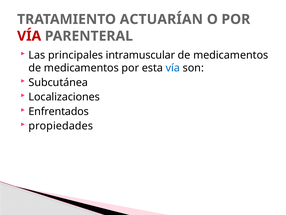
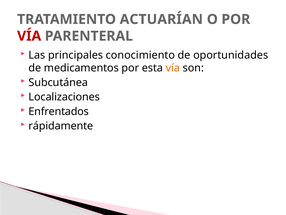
intramuscular: intramuscular -> conocimiento
medicamentos at (231, 55): medicamentos -> oportunidades
vía at (173, 68) colour: blue -> orange
propiedades: propiedades -> rápidamente
